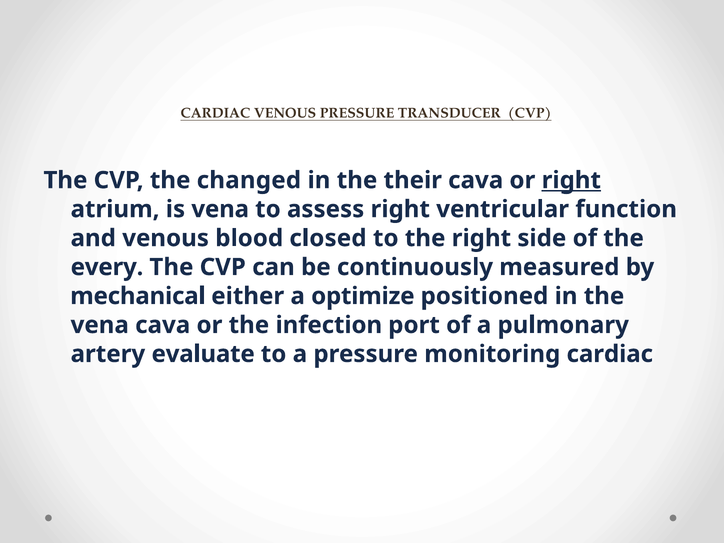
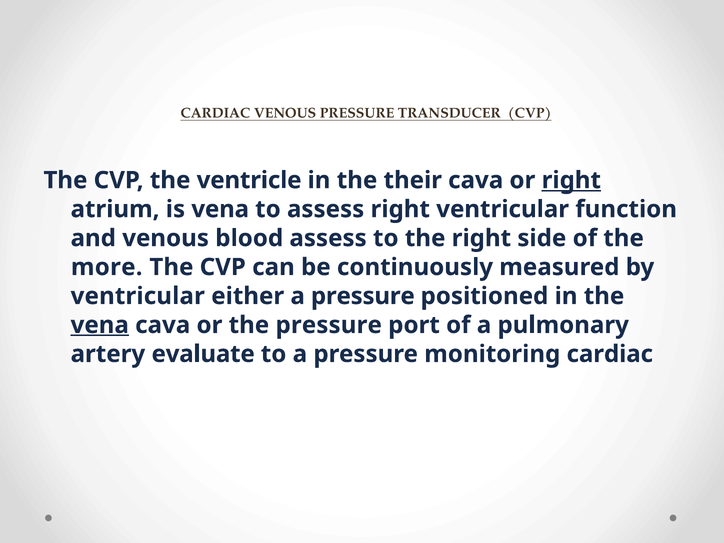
changed: changed -> ventricle
blood closed: closed -> assess
every: every -> more
mechanical at (138, 296): mechanical -> ventricular
either a optimize: optimize -> pressure
vena at (100, 325) underline: none -> present
the infection: infection -> pressure
